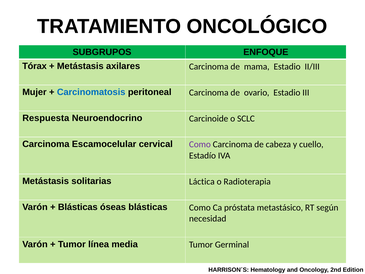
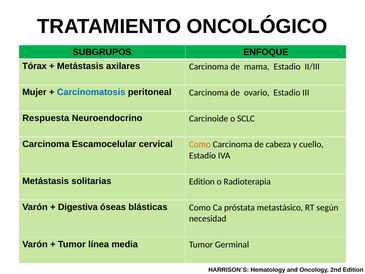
Como at (200, 144) colour: purple -> orange
solitarias Láctica: Láctica -> Edition
Blásticas at (78, 207): Blásticas -> Digestiva
